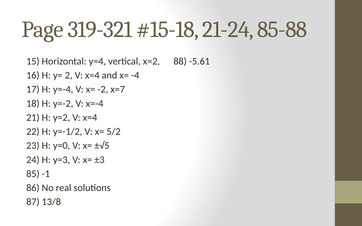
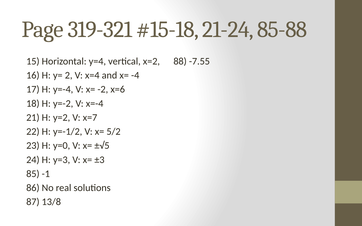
-5.61: -5.61 -> -7.55
x=7: x=7 -> x=6
y=2 V x=4: x=4 -> x=7
